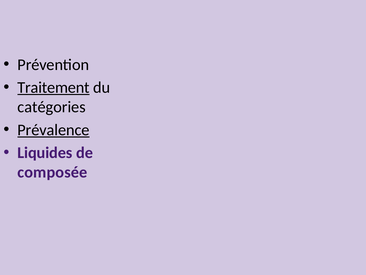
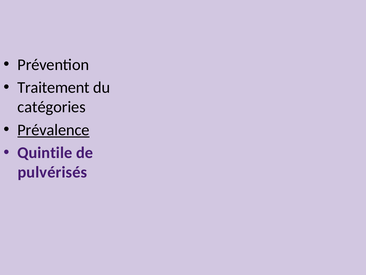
Traitement underline: present -> none
Liquides: Liquides -> Quintile
composée: composée -> pulvérisés
